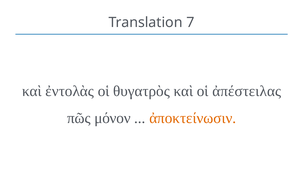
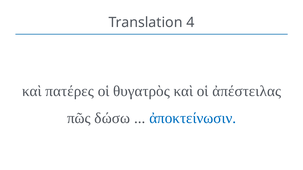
7: 7 -> 4
ἐντολὰς: ἐντολὰς -> πατέρες
μόνον: μόνον -> δώσω
ἀποκτείνωσιν colour: orange -> blue
